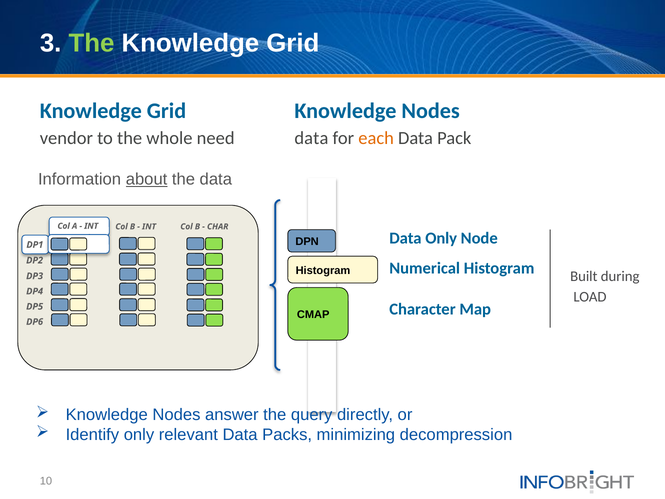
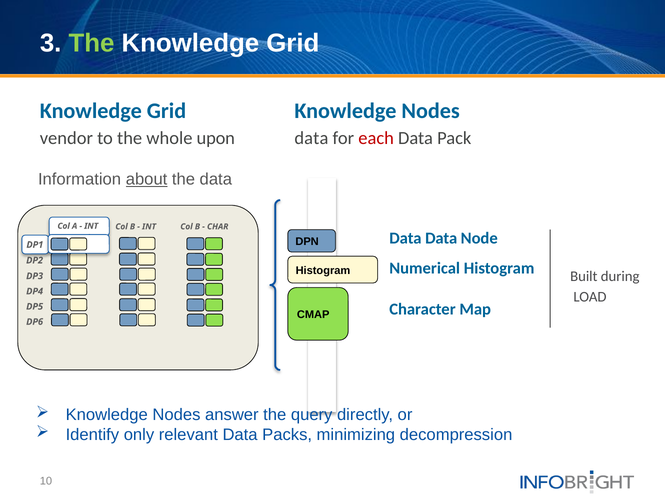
need: need -> upon
each colour: orange -> red
Data Only: Only -> Data
